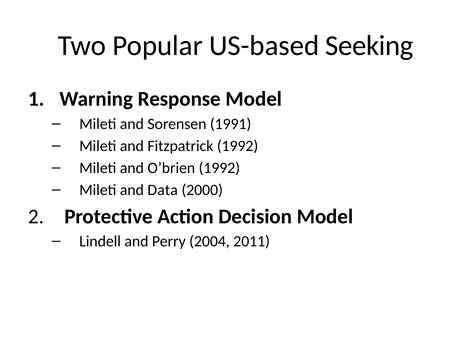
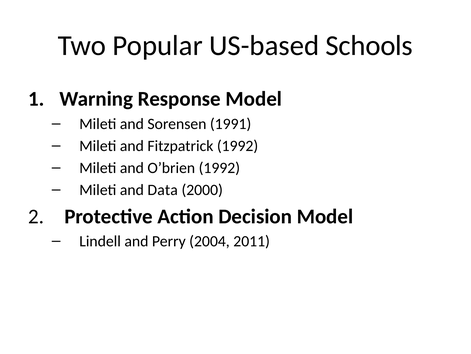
Seeking: Seeking -> Schools
